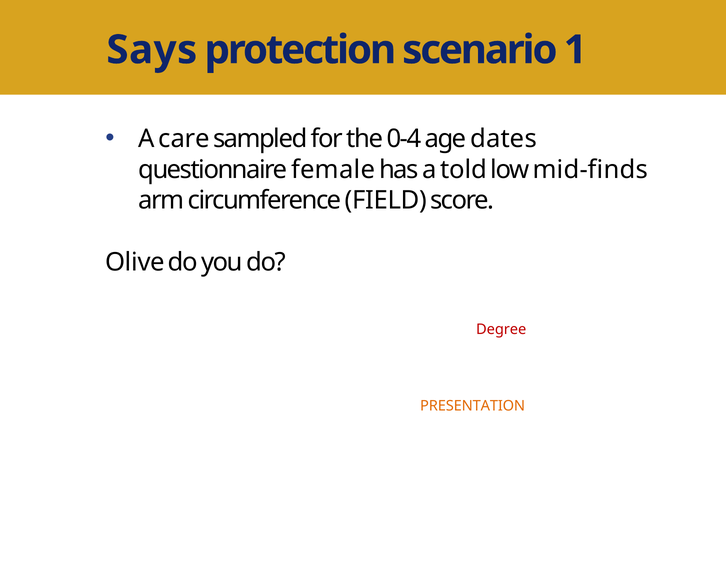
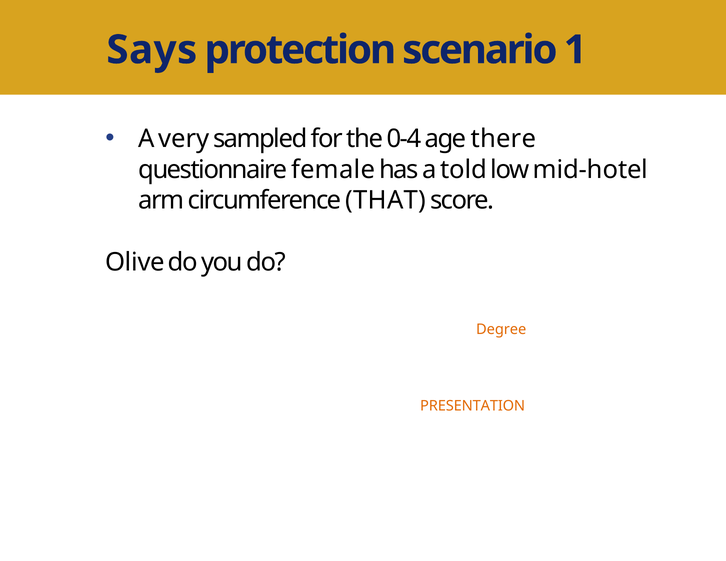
care: care -> very
dates: dates -> there
mid-finds: mid-finds -> mid-hotel
FIELD: FIELD -> THAT
Degree colour: red -> orange
